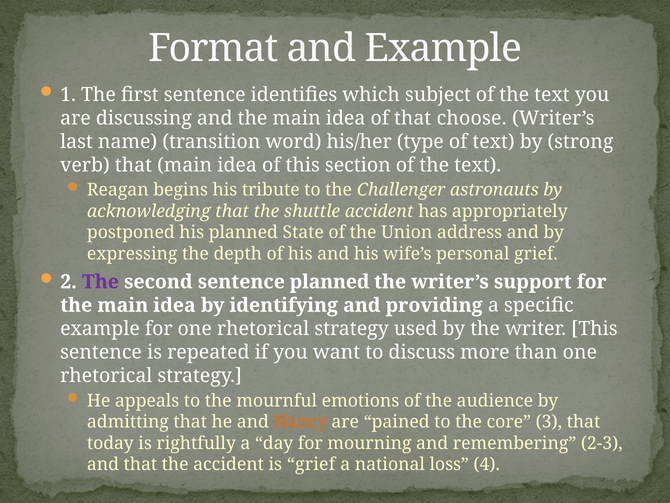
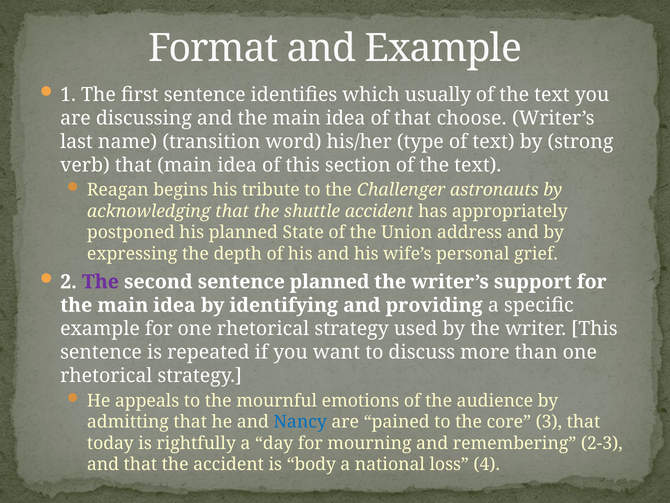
subject: subject -> usually
Nancy colour: orange -> blue
is grief: grief -> body
